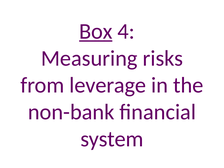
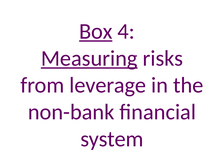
Measuring underline: none -> present
